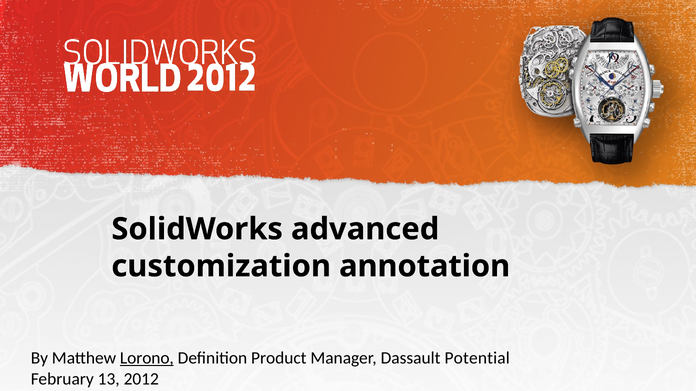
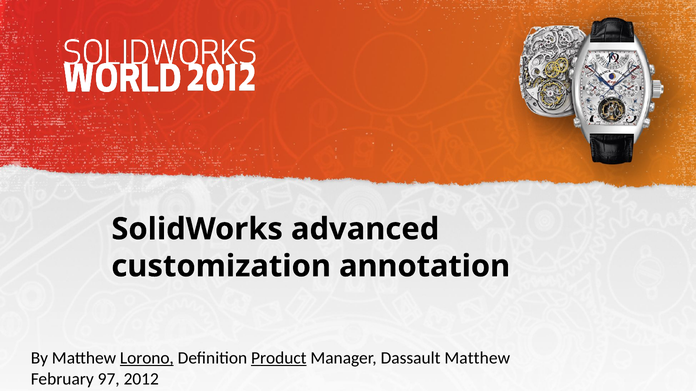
Product underline: none -> present
Dassault Potential: Potential -> Matthew
13: 13 -> 97
